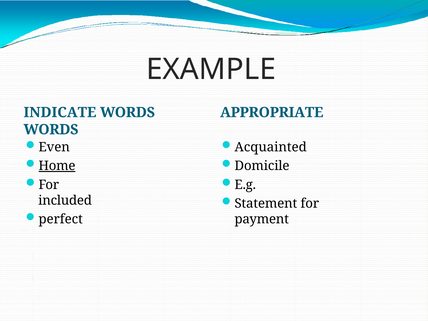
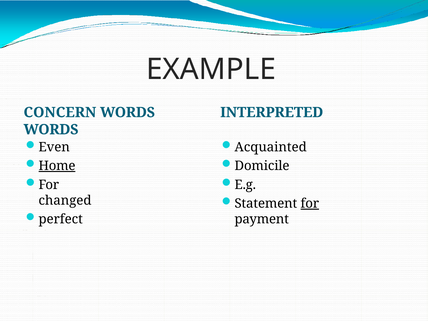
INDICATE: INDICATE -> CONCERN
APPROPRIATE: APPROPRIATE -> INTERPRETED
included: included -> changed
for at (310, 204) underline: none -> present
